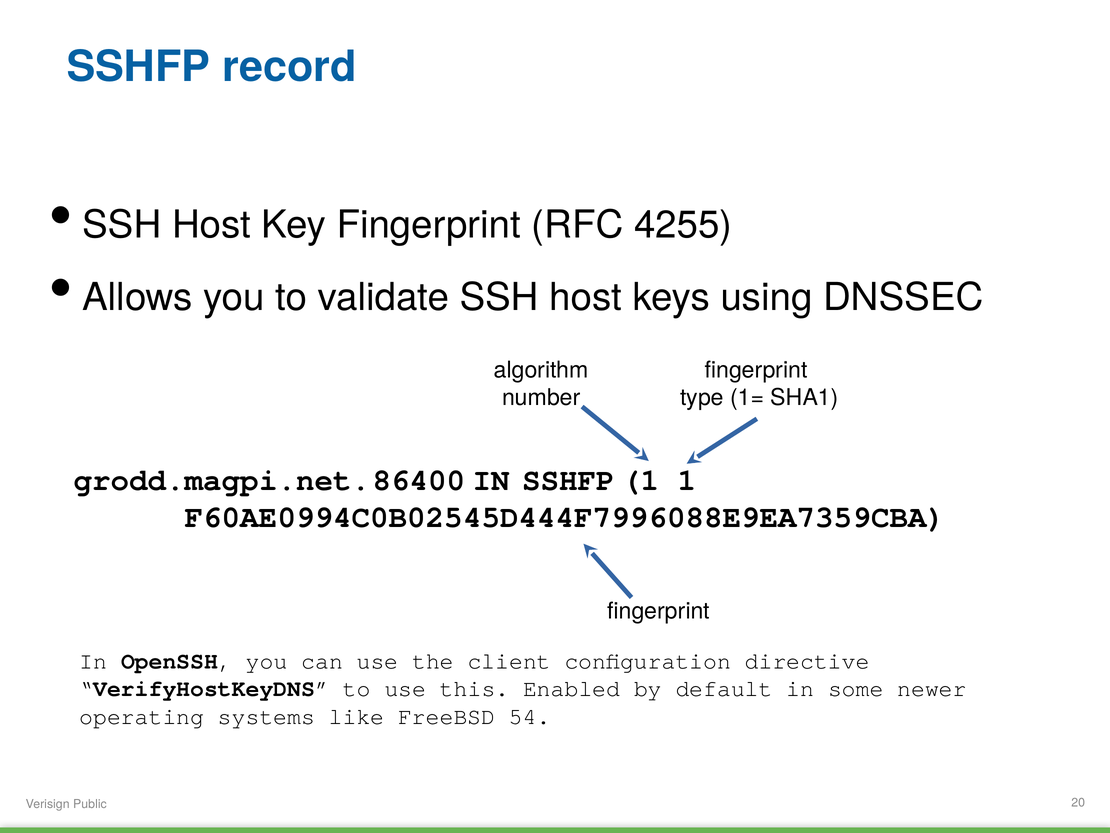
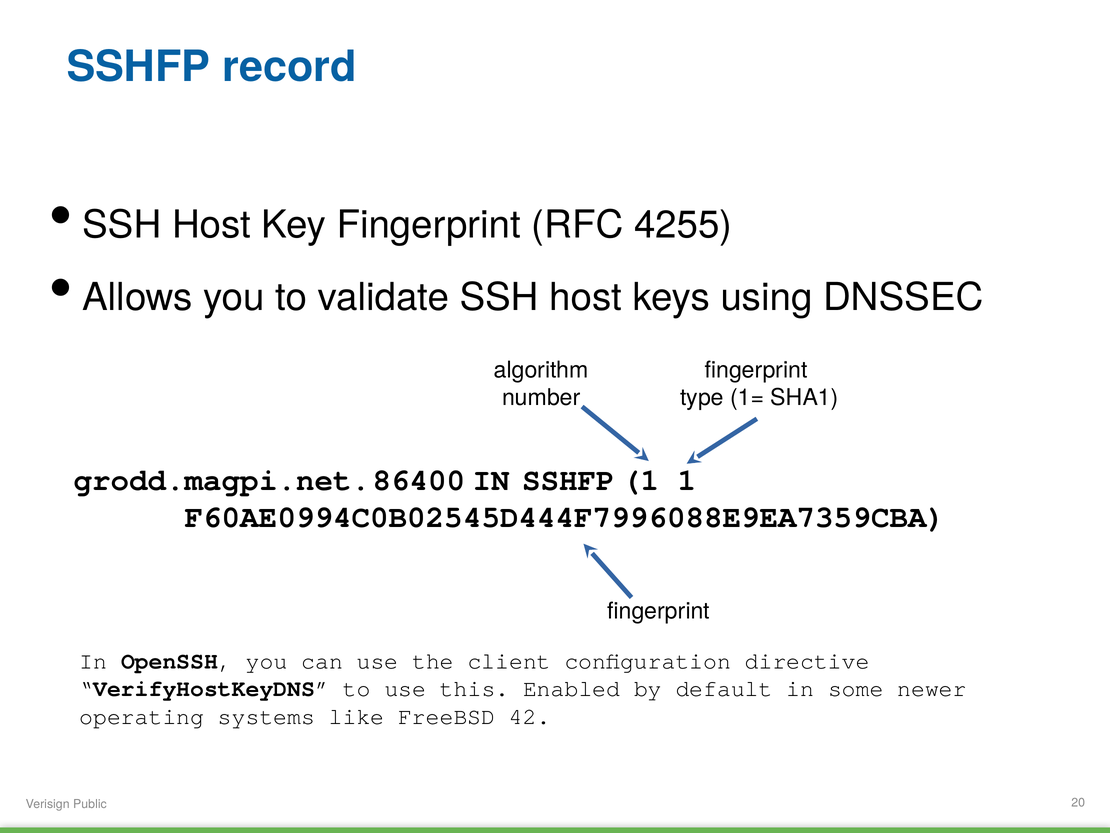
54: 54 -> 42
